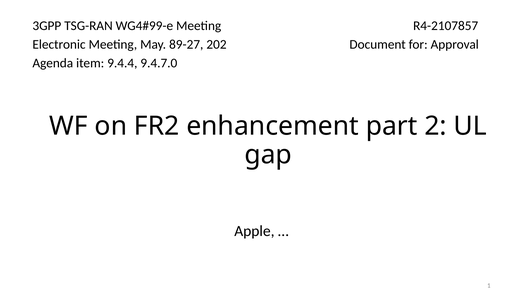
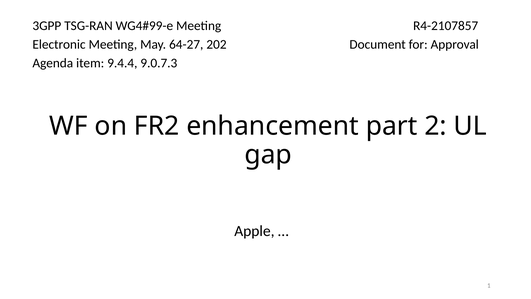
89-27: 89-27 -> 64-27
9.4.7.0: 9.4.7.0 -> 9.0.7.3
